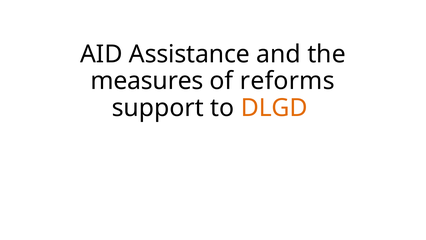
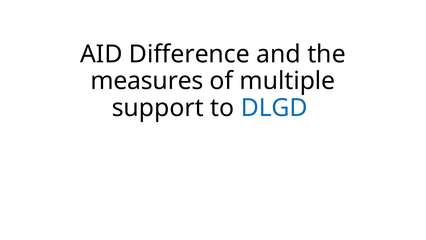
Assistance: Assistance -> Difference
reforms: reforms -> multiple
DLGD colour: orange -> blue
